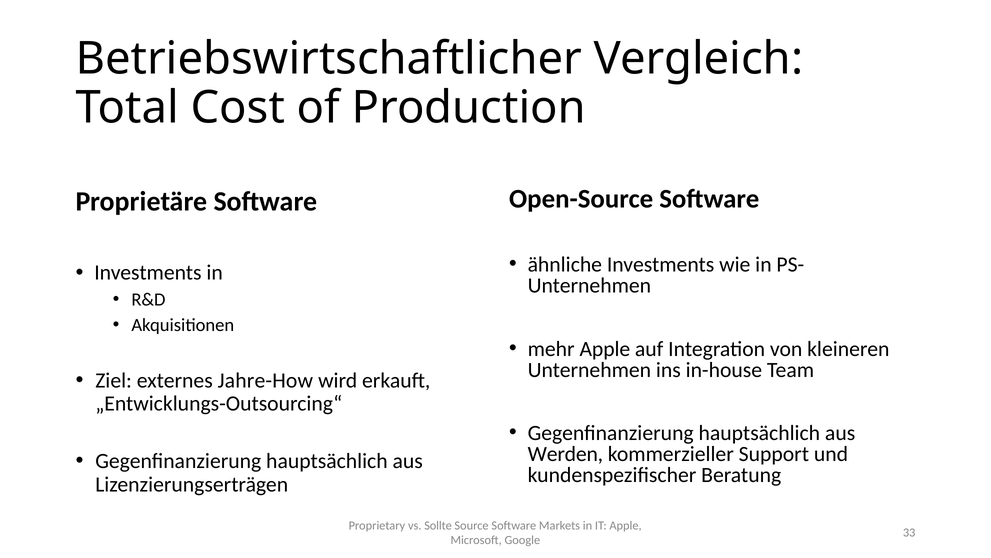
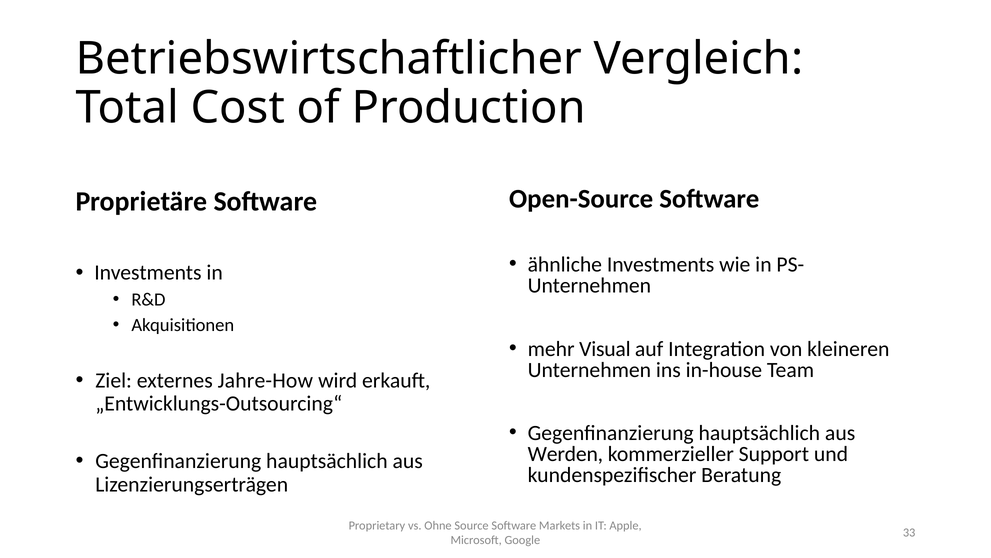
mehr Apple: Apple -> Visual
Sollte: Sollte -> Ohne
